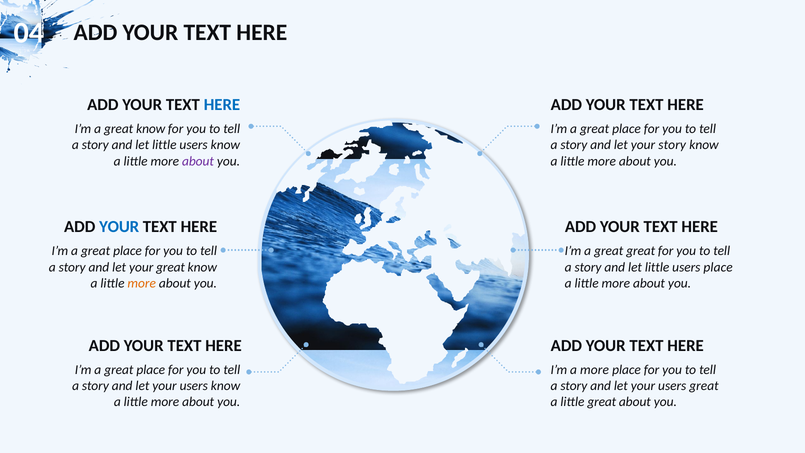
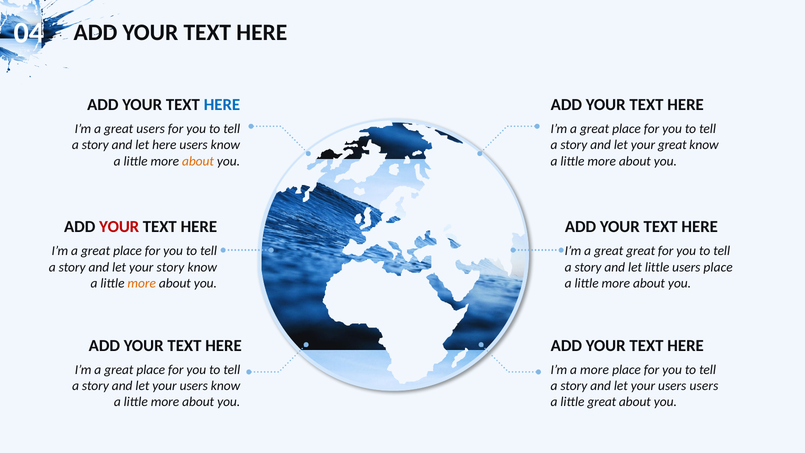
a great know: know -> users
little at (164, 145): little -> here
your story: story -> great
about at (198, 161) colour: purple -> orange
YOUR at (119, 227) colour: blue -> red
your great: great -> story
users great: great -> users
